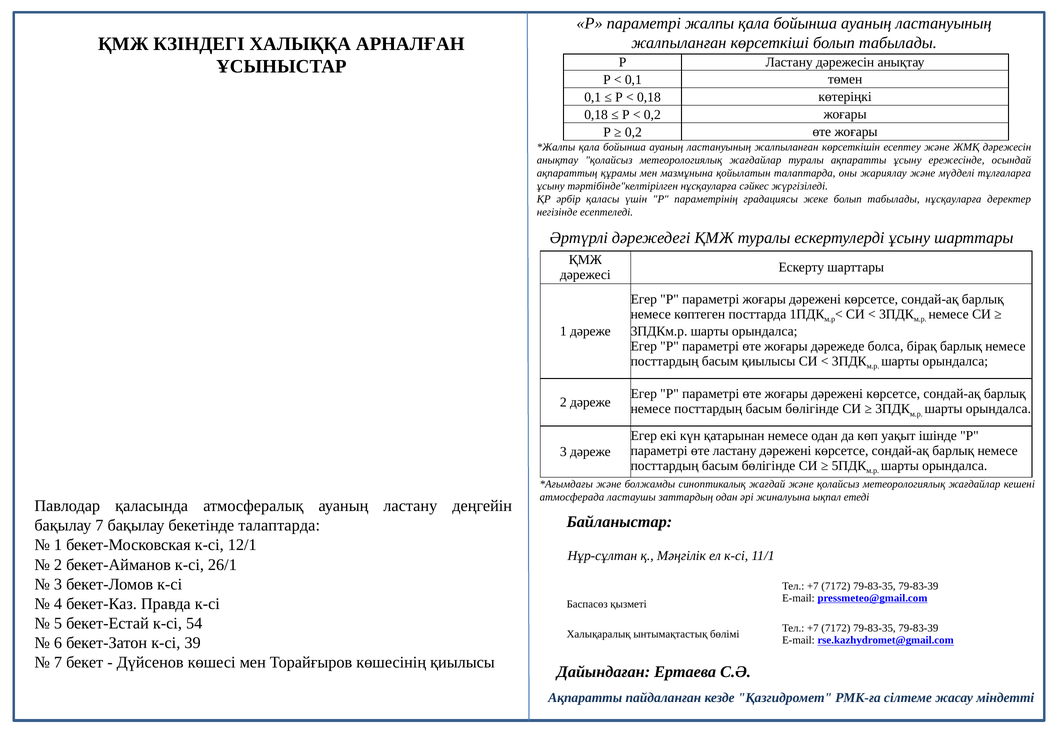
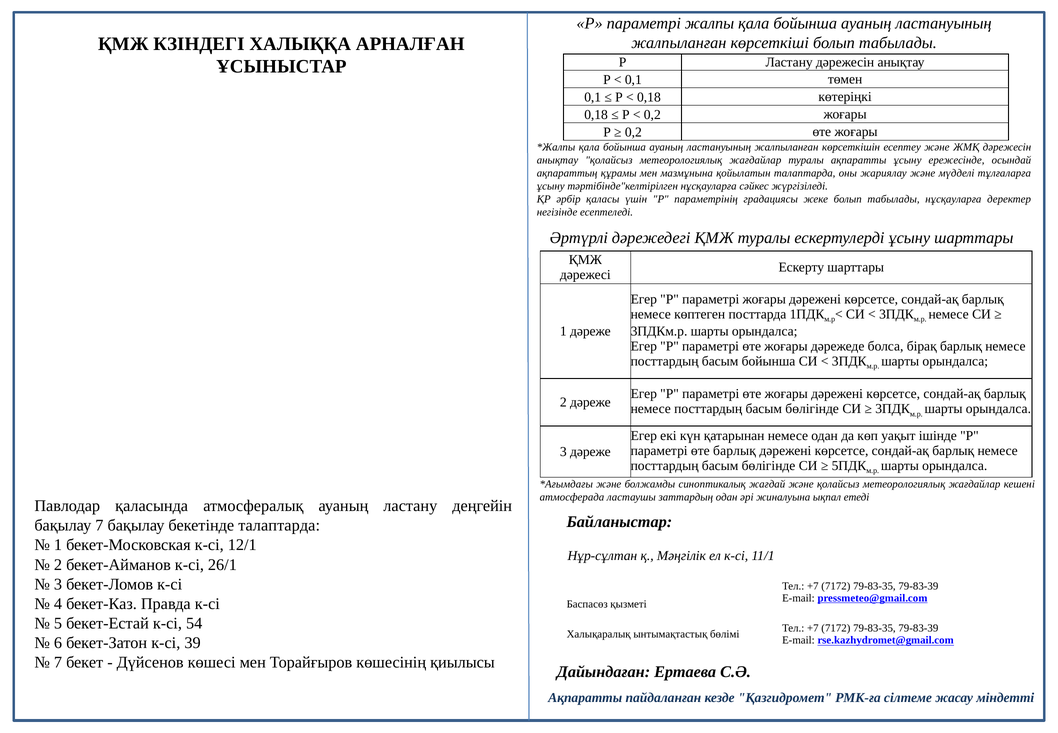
басым қиылысы: қиылысы -> бойынша
өте ластану: ластану -> барлық
